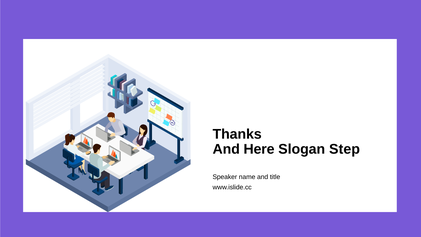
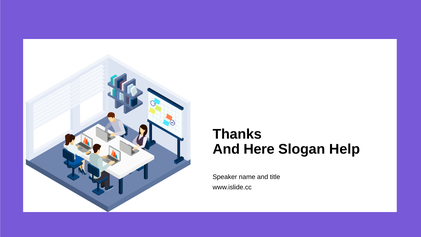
Step: Step -> Help
